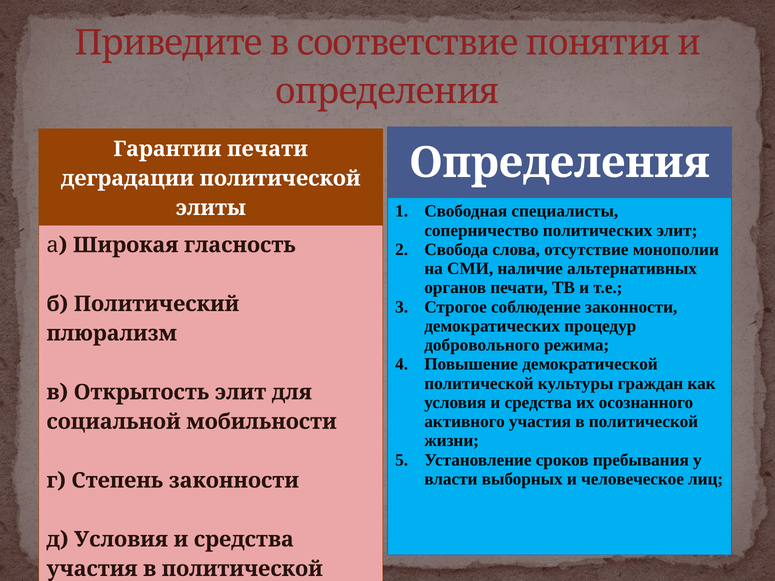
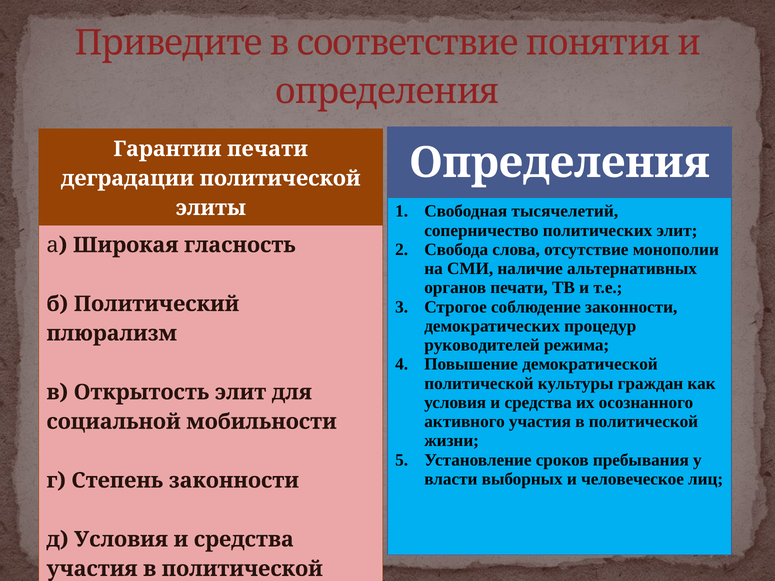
специалисты: специалисты -> тысячелетий
добровольного: добровольного -> руководителей
